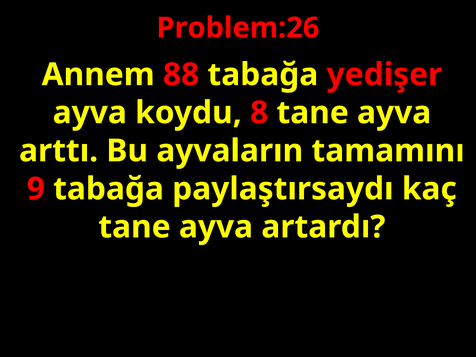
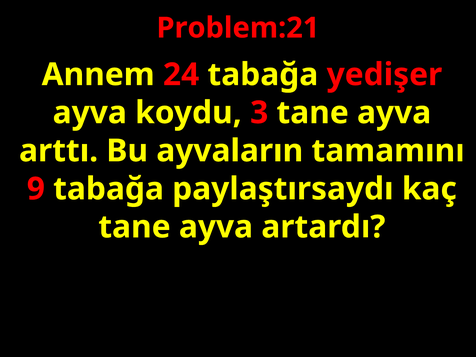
Problem:26: Problem:26 -> Problem:21
88: 88 -> 24
8: 8 -> 3
